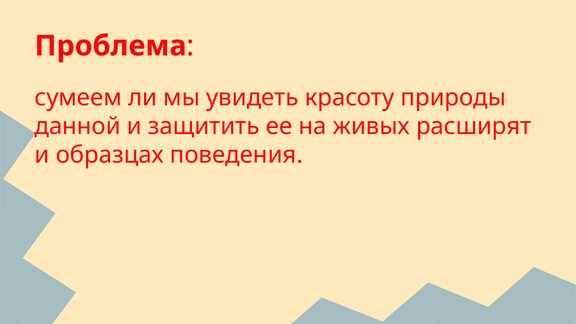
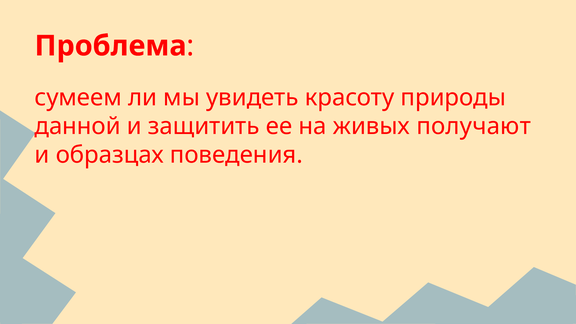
расширят: расширят -> получают
